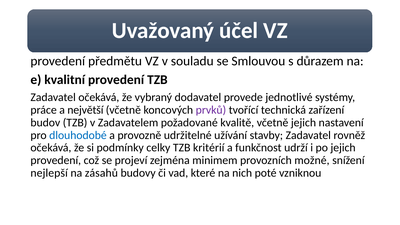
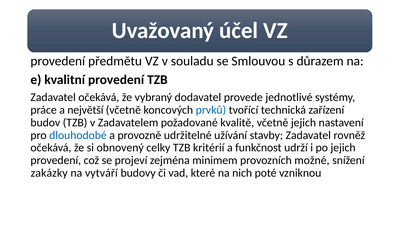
prvků colour: purple -> blue
podmínky: podmínky -> obnovený
nejlepší: nejlepší -> zakázky
zásahů: zásahů -> vytváří
